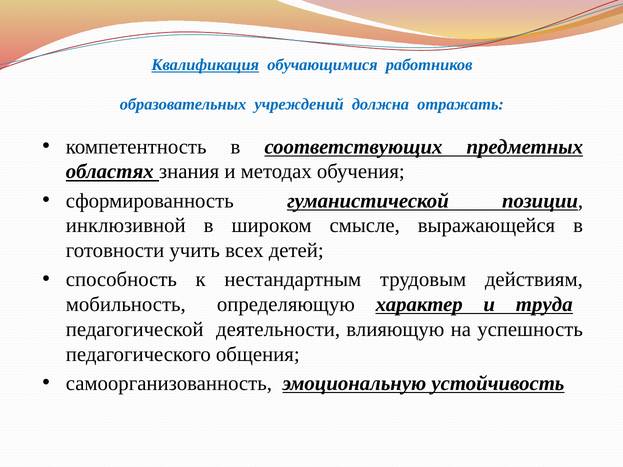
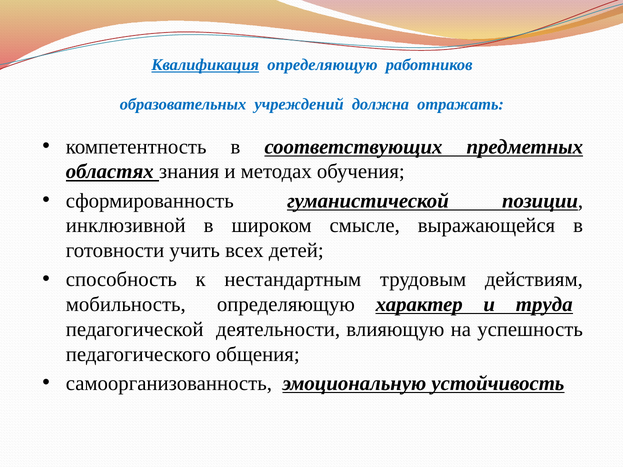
Квалификация обучающимися: обучающимися -> определяющую
